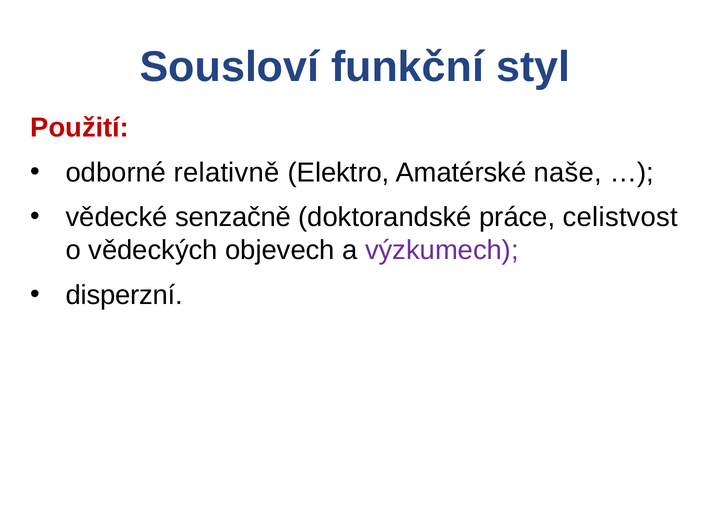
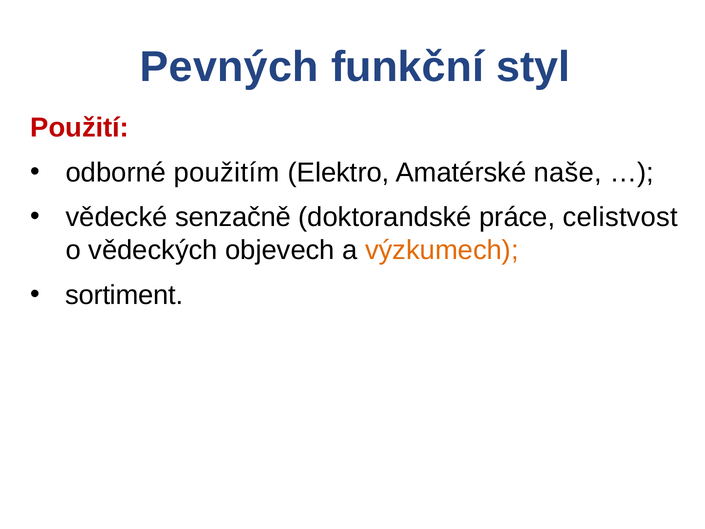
Sousloví: Sousloví -> Pevných
relativně: relativně -> použitím
výzkumech colour: purple -> orange
disperzní: disperzní -> sortiment
